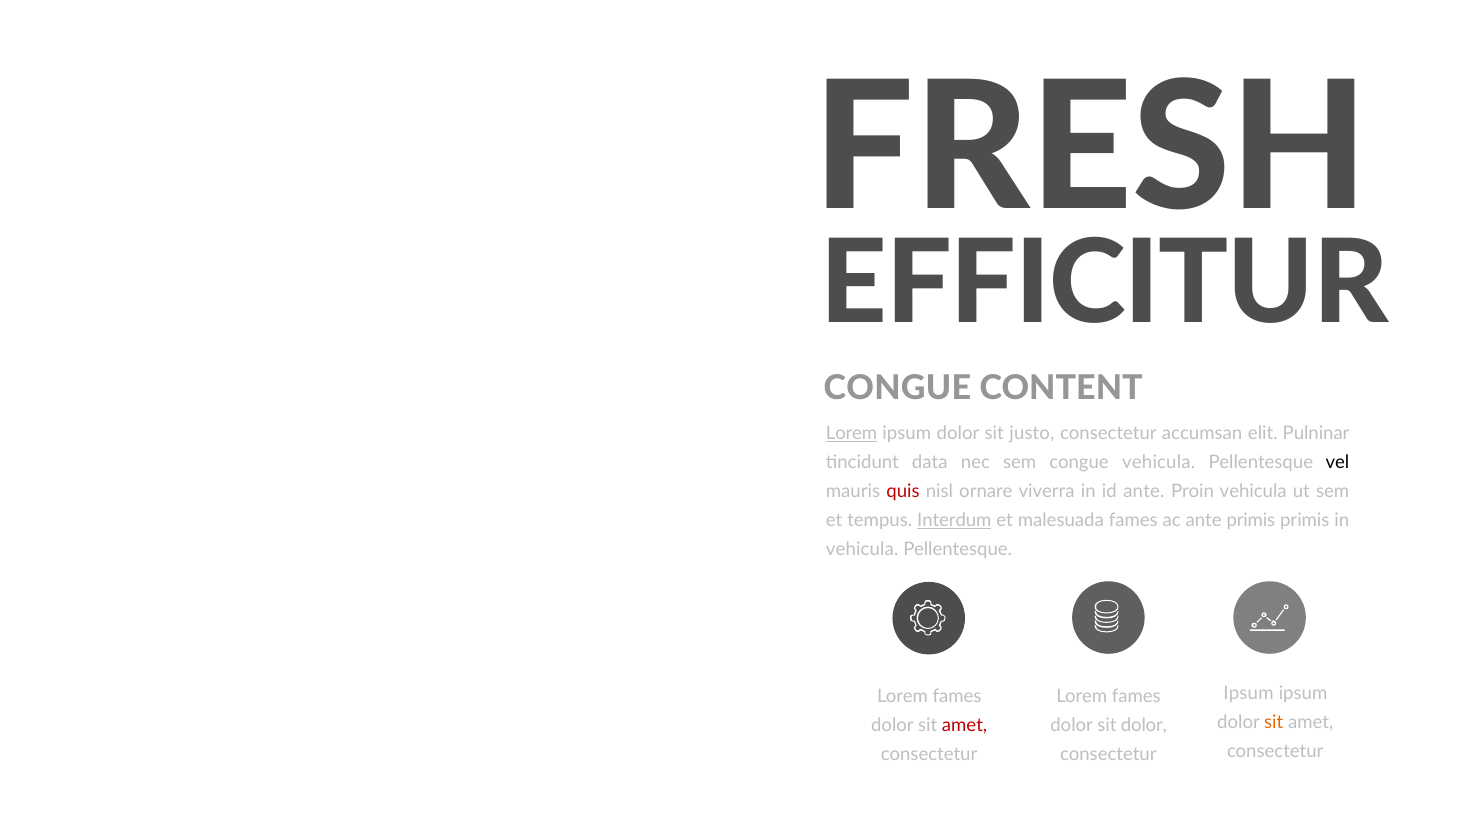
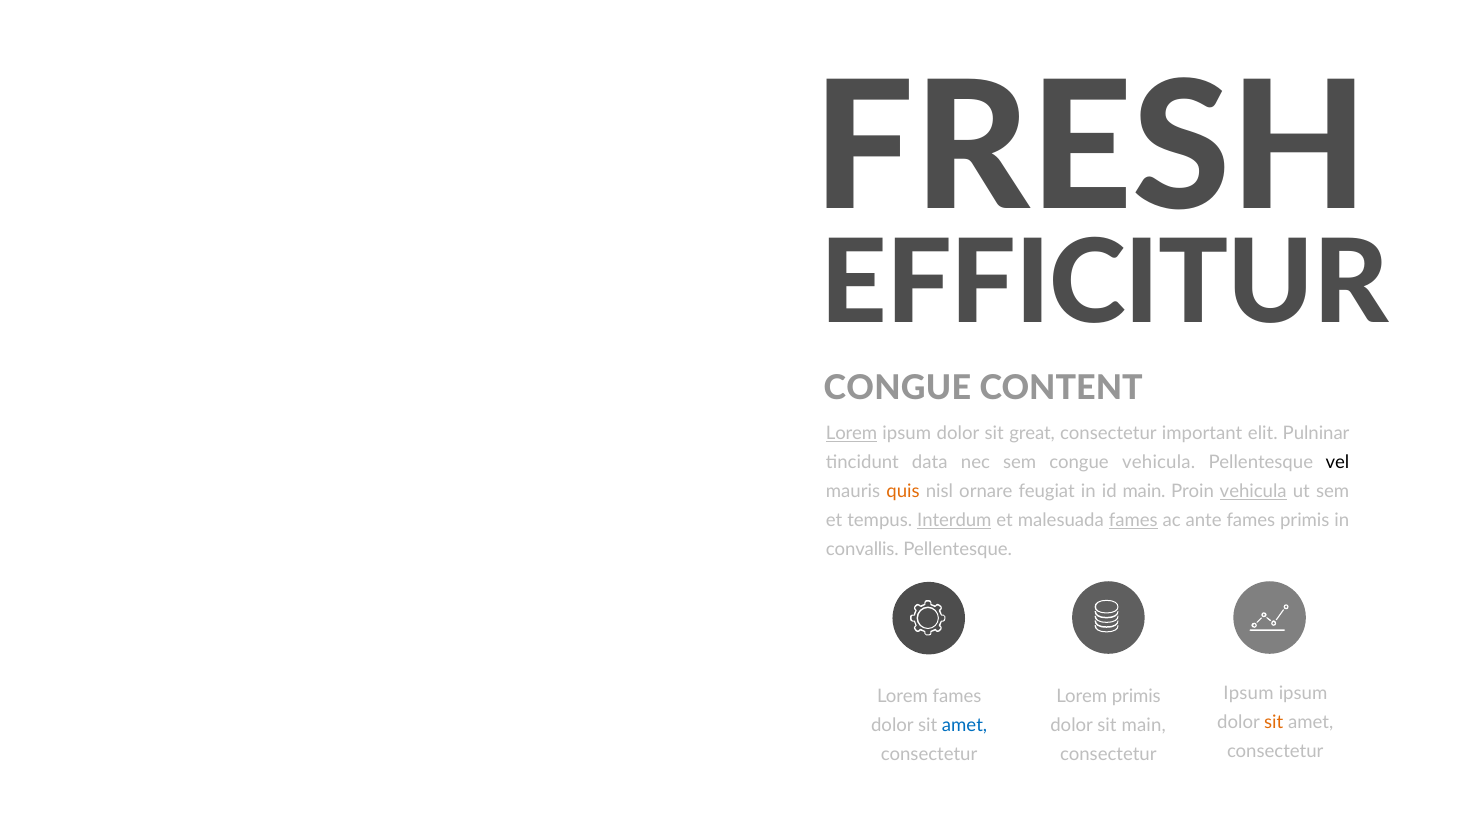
justo: justo -> great
accumsan: accumsan -> important
quis colour: red -> orange
viverra: viverra -> feugiat
id ante: ante -> main
vehicula at (1253, 491) underline: none -> present
fames at (1133, 520) underline: none -> present
ante primis: primis -> fames
vehicula at (862, 549): vehicula -> convallis
fames at (1136, 696): fames -> primis
amet at (965, 725) colour: red -> blue
sit dolor: dolor -> main
